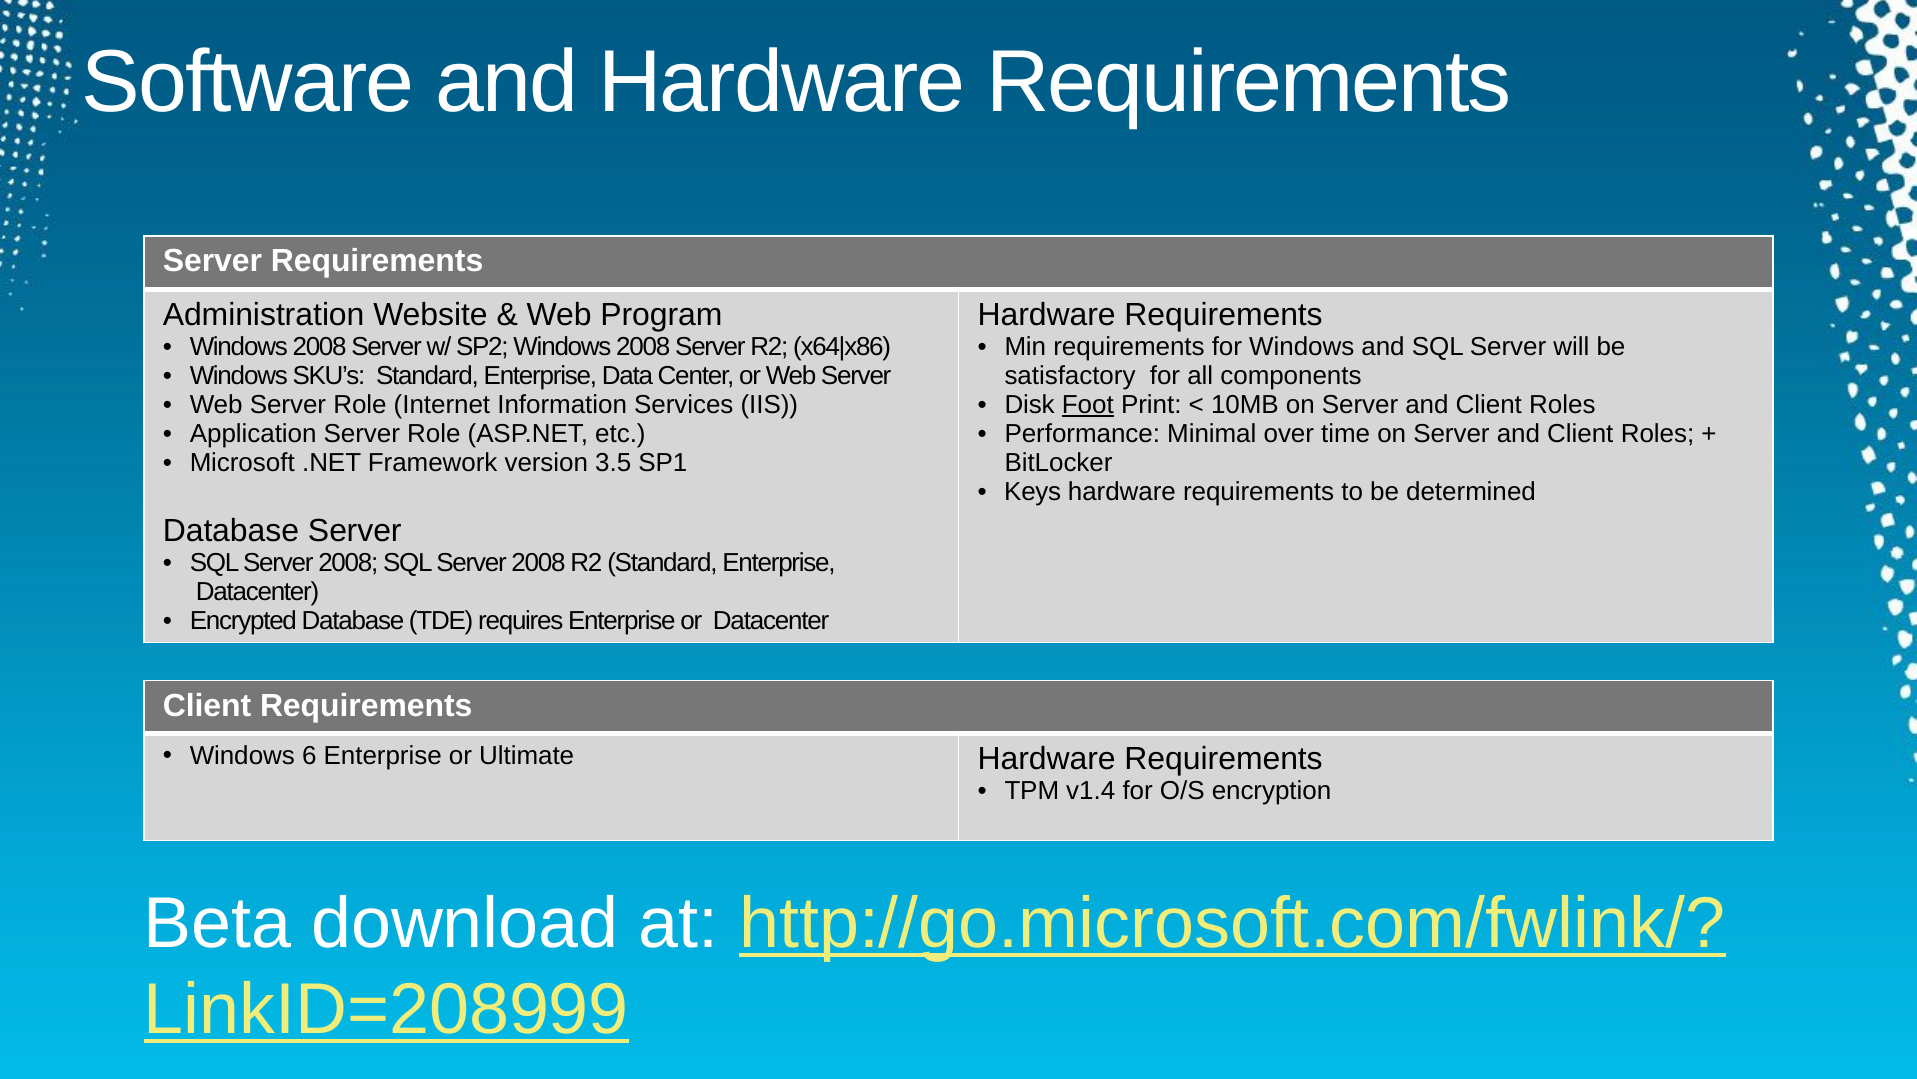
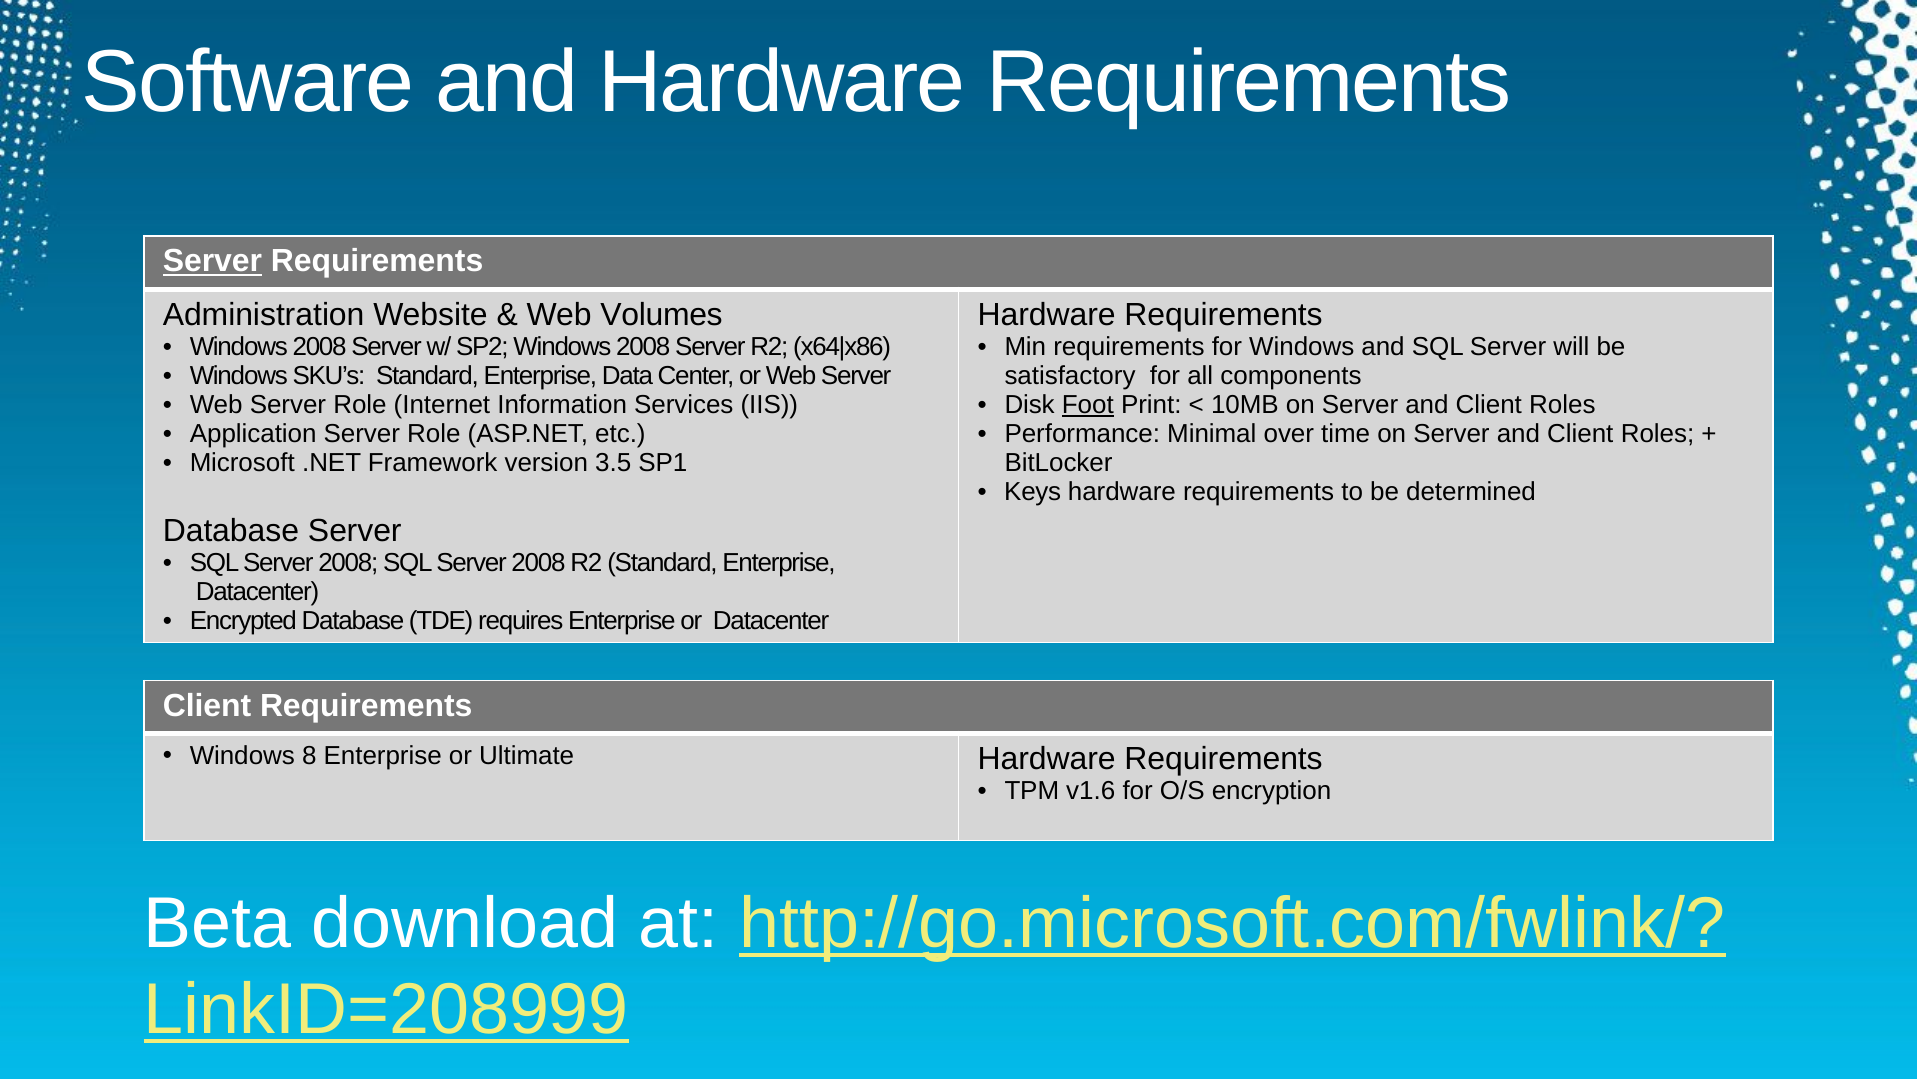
Server at (212, 261) underline: none -> present
Program: Program -> Volumes
6: 6 -> 8
v1.4: v1.4 -> v1.6
